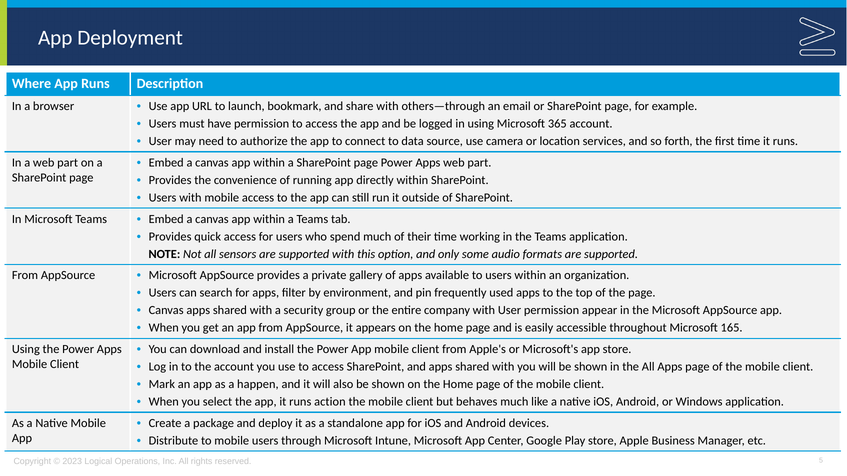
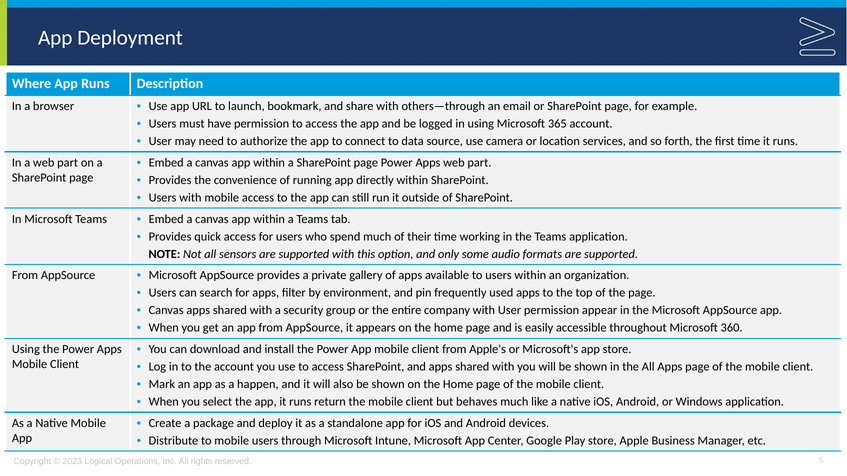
165: 165 -> 360
action: action -> return
